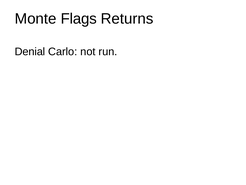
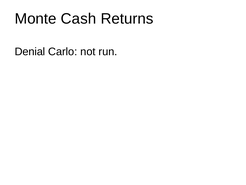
Flags: Flags -> Cash
